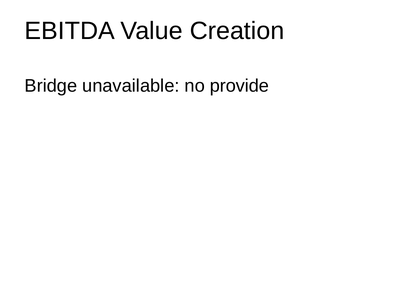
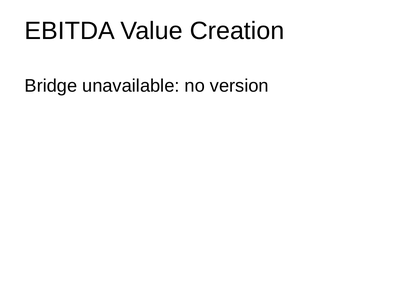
provide: provide -> version
